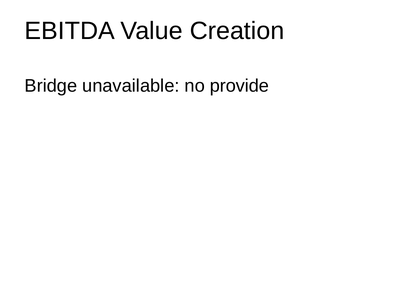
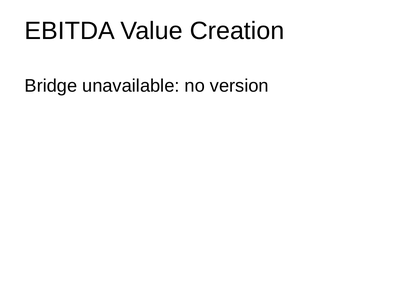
provide: provide -> version
